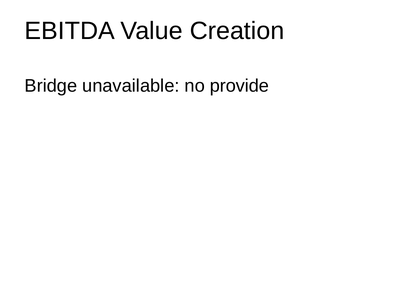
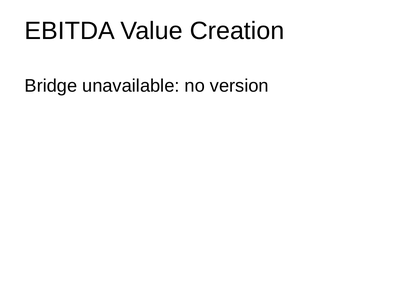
provide: provide -> version
